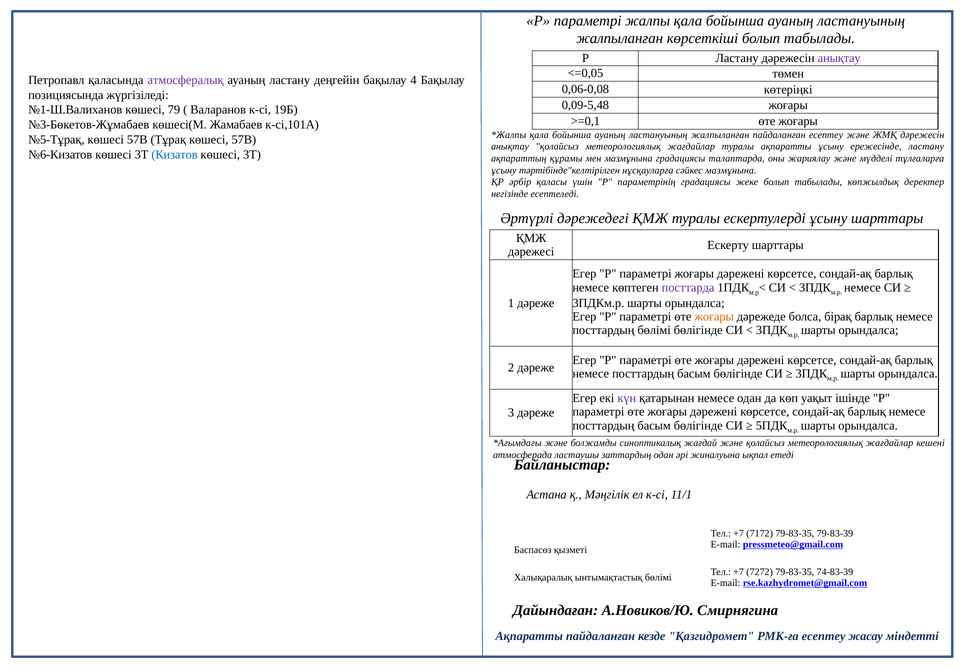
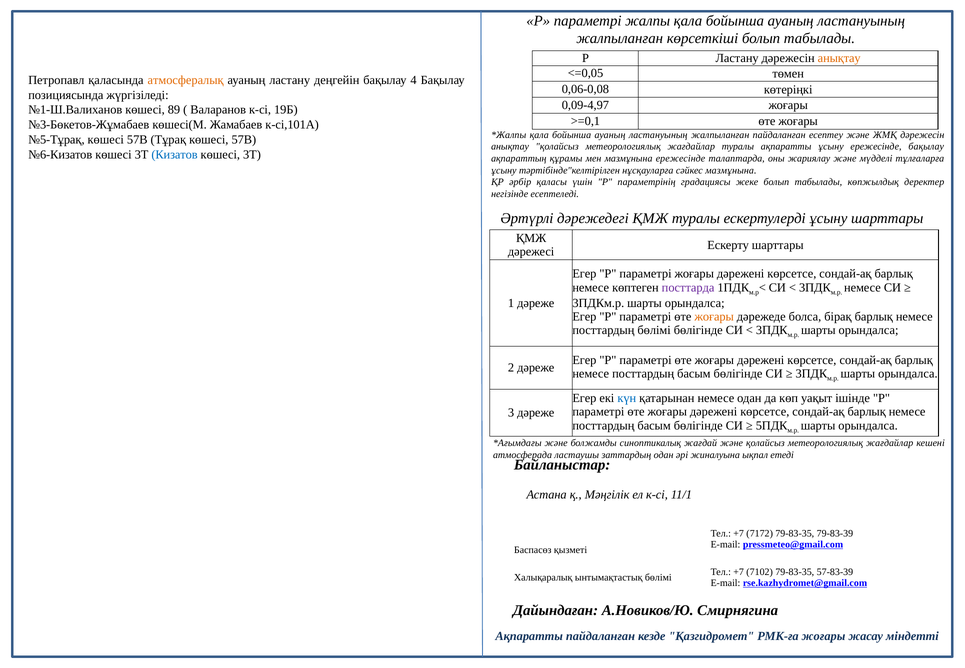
анықтау at (839, 58) colour: purple -> orange
атмосфералық colour: purple -> orange
0,09-5,48: 0,09-5,48 -> 0,09-4,97
79: 79 -> 89
ережесінде ластану: ластану -> бақылау
мазмұнына градациясы: градациясы -> ережесінде
күн colour: purple -> blue
7272: 7272 -> 7102
74-83-39: 74-83-39 -> 57-83-39
РМК-ға есептеу: есептеу -> жоғары
